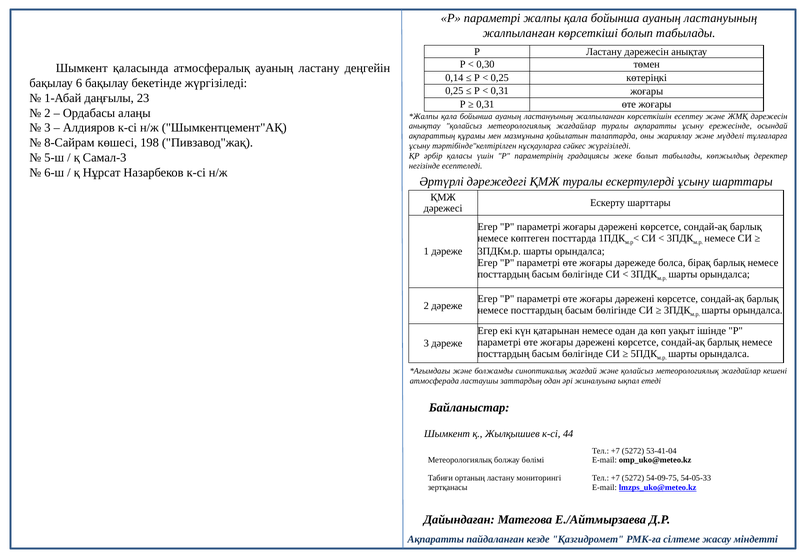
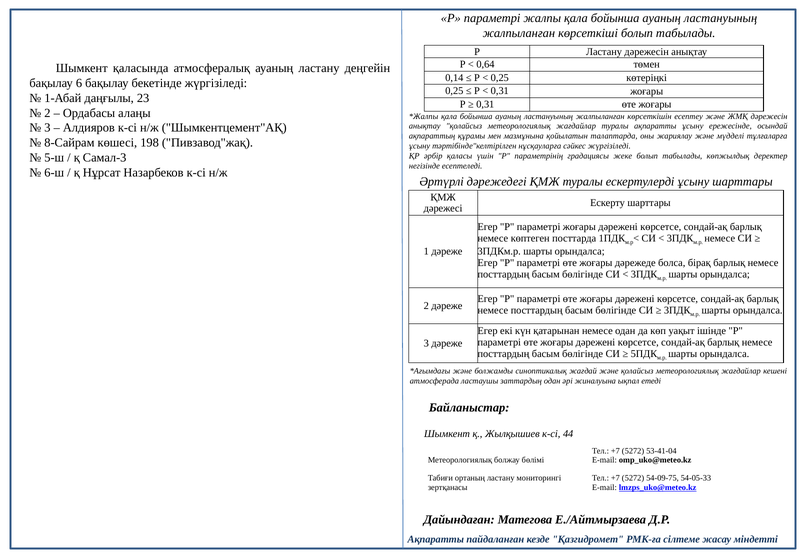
0,30: 0,30 -> 0,64
